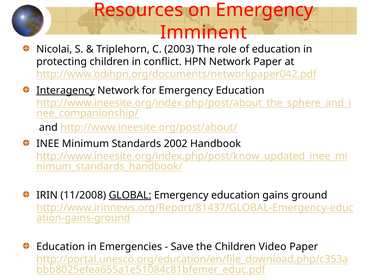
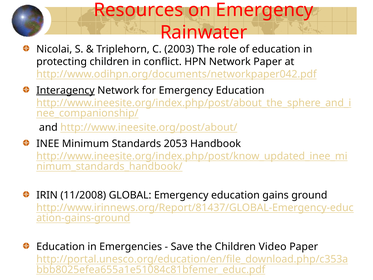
Imminent: Imminent -> Rainwater
2002: 2002 -> 2053
GLOBAL underline: present -> none
